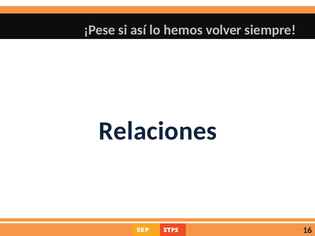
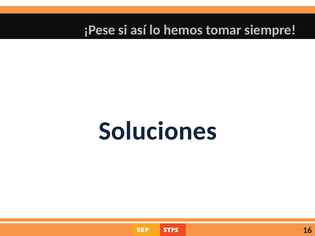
volver: volver -> tomar
Relaciones: Relaciones -> Soluciones
